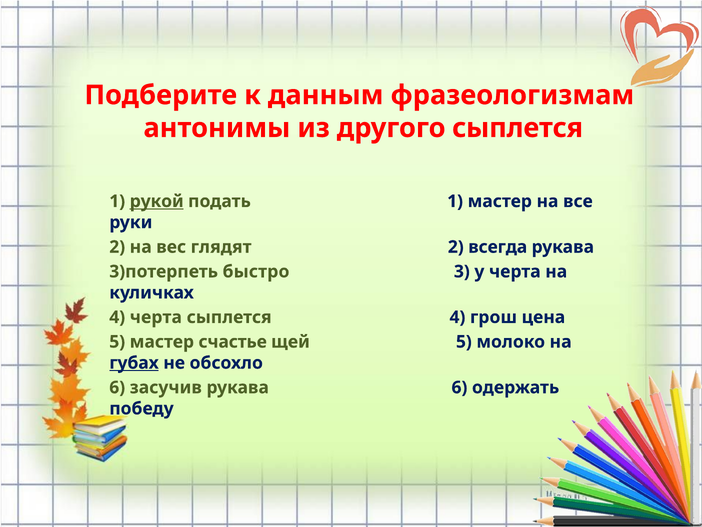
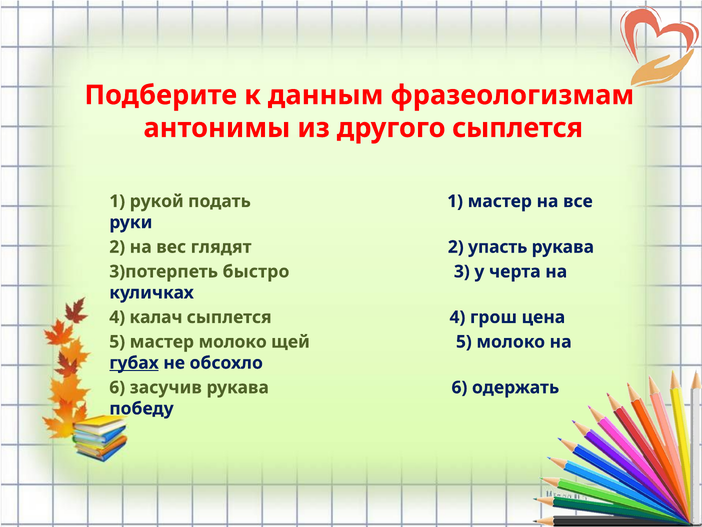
рукой underline: present -> none
всегда: всегда -> упасть
4 черта: черта -> калач
мастер счастье: счастье -> молоко
